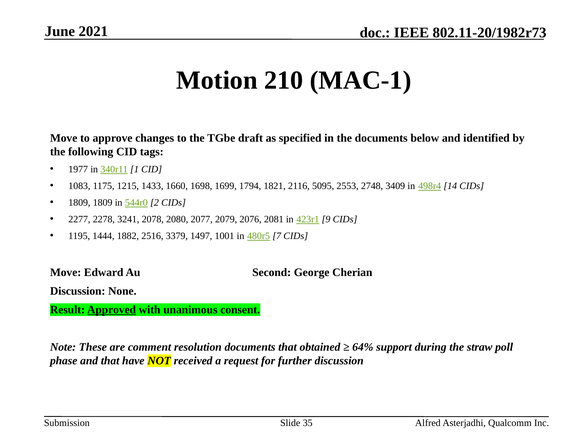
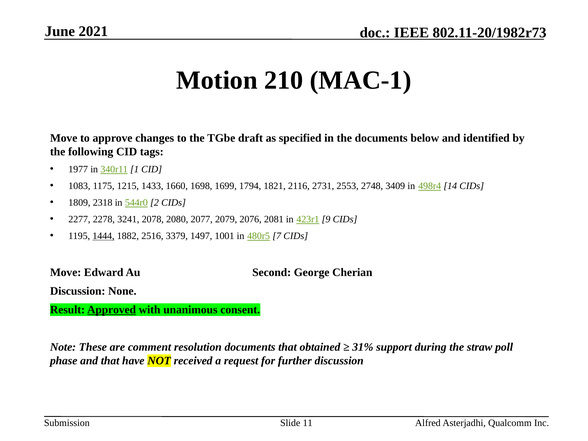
5095: 5095 -> 2731
1809 1809: 1809 -> 2318
1444 underline: none -> present
64%: 64% -> 31%
35: 35 -> 11
